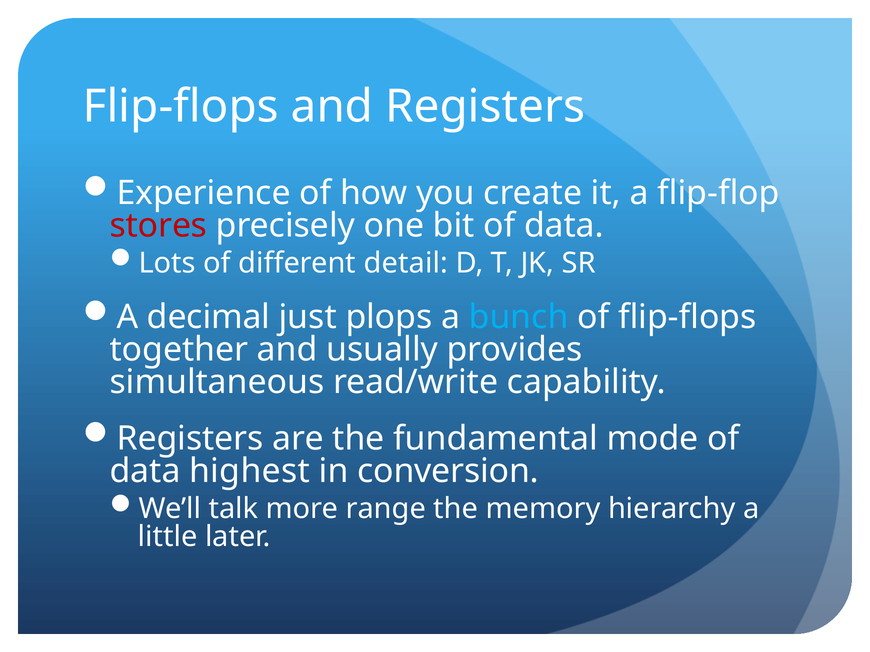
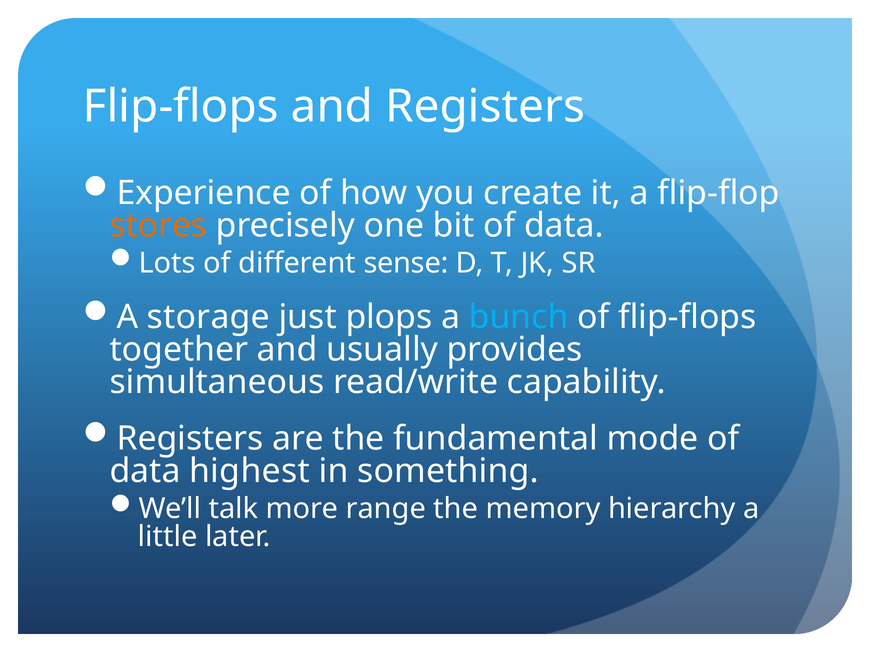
stores colour: red -> orange
detail: detail -> sense
decimal: decimal -> storage
conversion: conversion -> something
